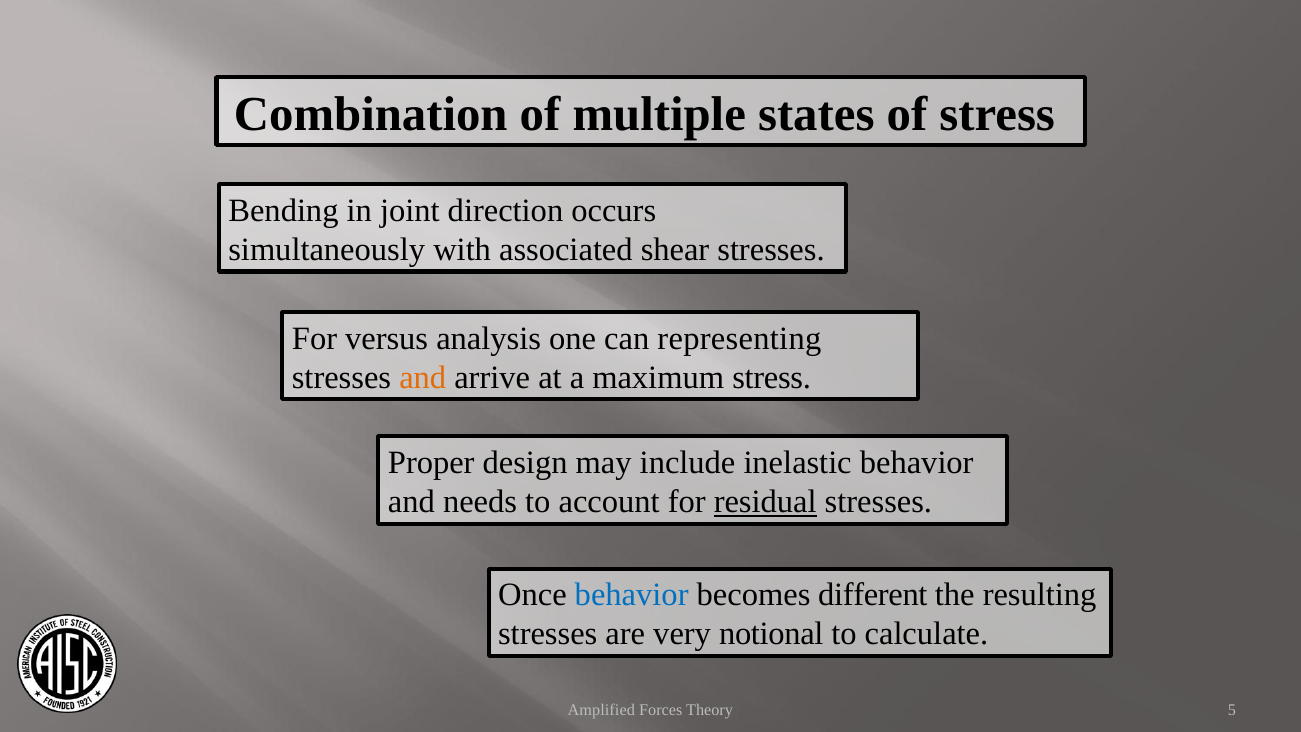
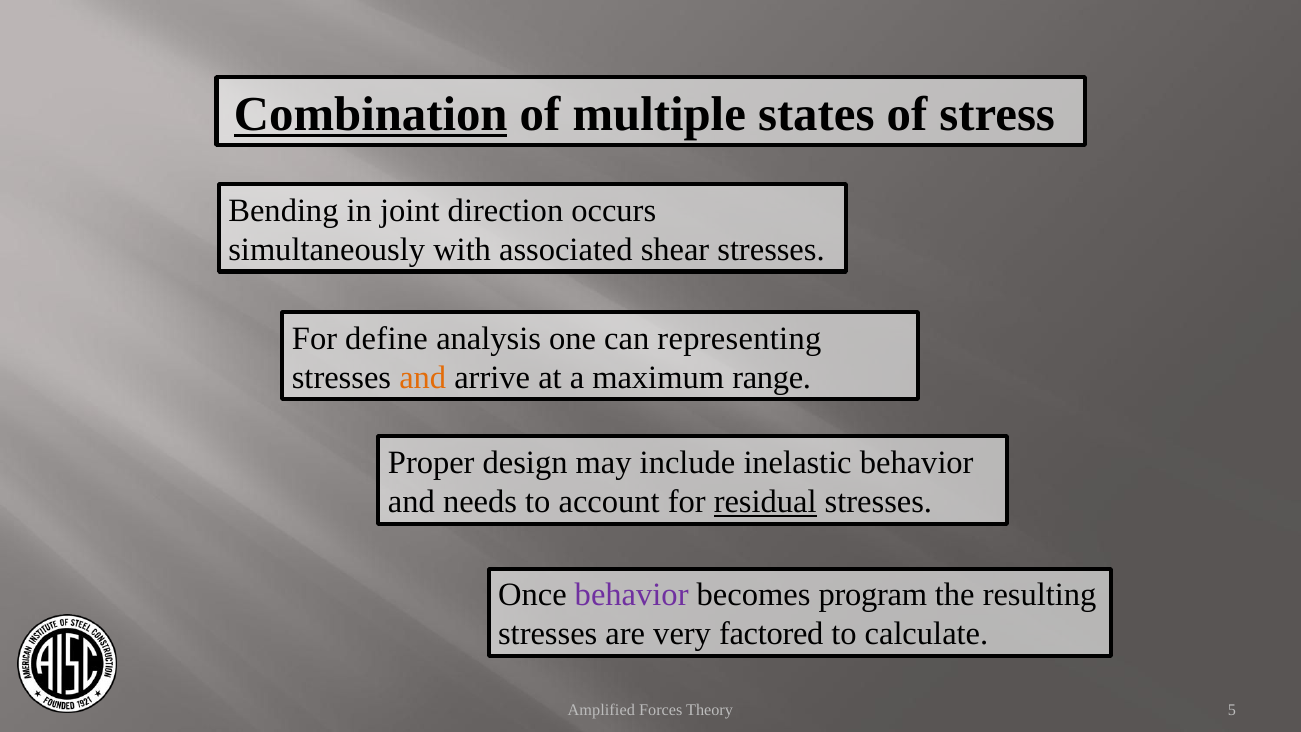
Combination underline: none -> present
versus: versus -> define
maximum stress: stress -> range
behavior at (632, 595) colour: blue -> purple
different: different -> program
notional: notional -> factored
